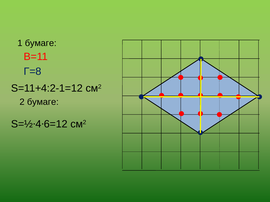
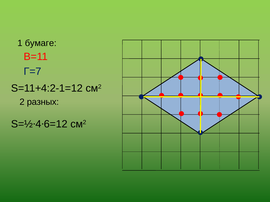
Г=8: Г=8 -> Г=7
2 бумаге: бумаге -> разных
